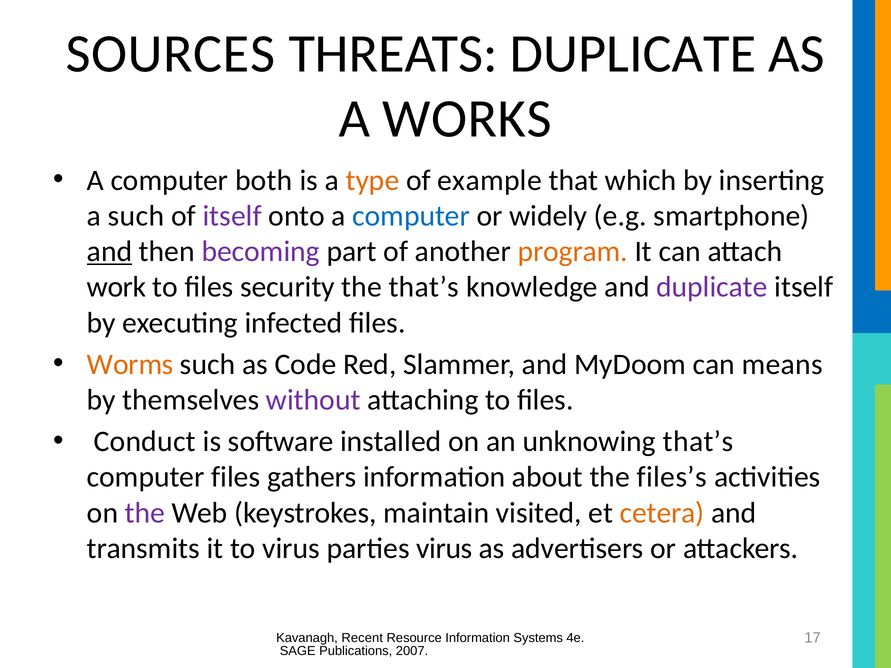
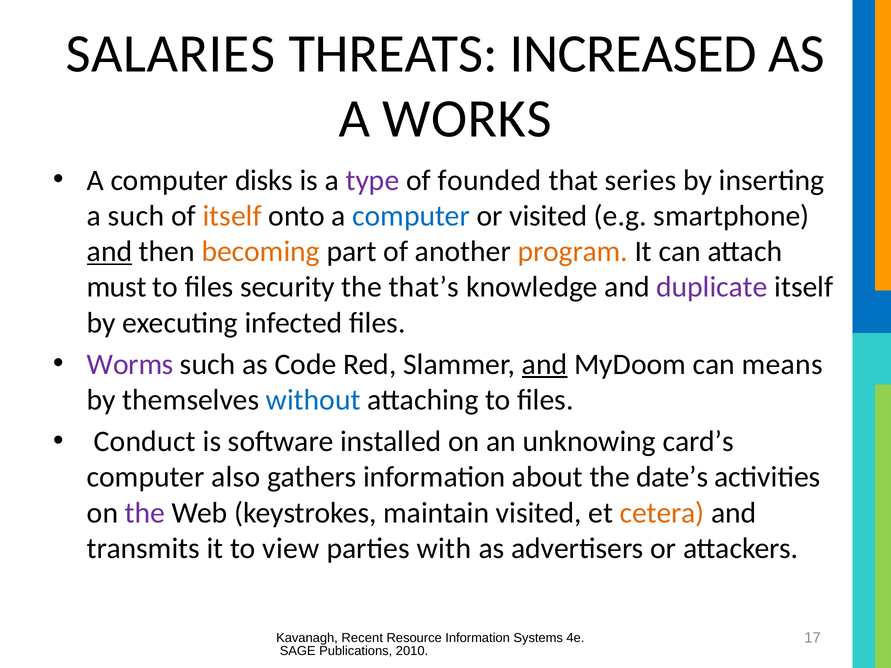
SOURCES: SOURCES -> SALARIES
THREATS DUPLICATE: DUPLICATE -> INCREASED
both: both -> disks
type colour: orange -> purple
example: example -> founded
which: which -> series
itself at (232, 216) colour: purple -> orange
or widely: widely -> visited
becoming colour: purple -> orange
work: work -> must
Worms colour: orange -> purple
and at (545, 364) underline: none -> present
without colour: purple -> blue
unknowing that’s: that’s -> card’s
computer files: files -> also
files’s: files’s -> date’s
to virus: virus -> view
parties virus: virus -> with
2007: 2007 -> 2010
